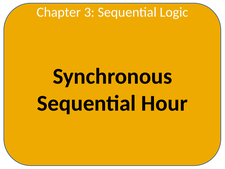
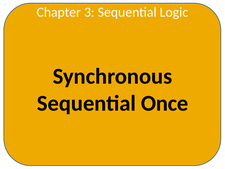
Hour: Hour -> Once
